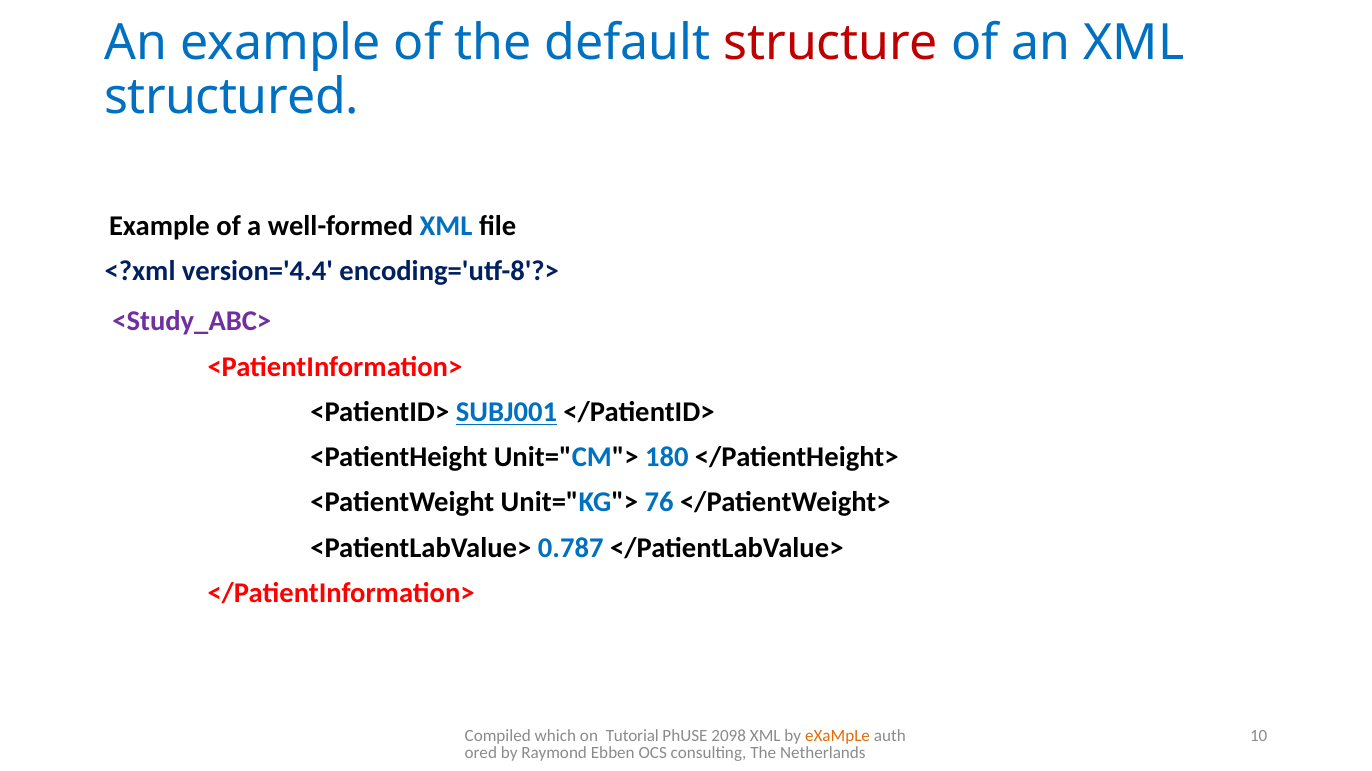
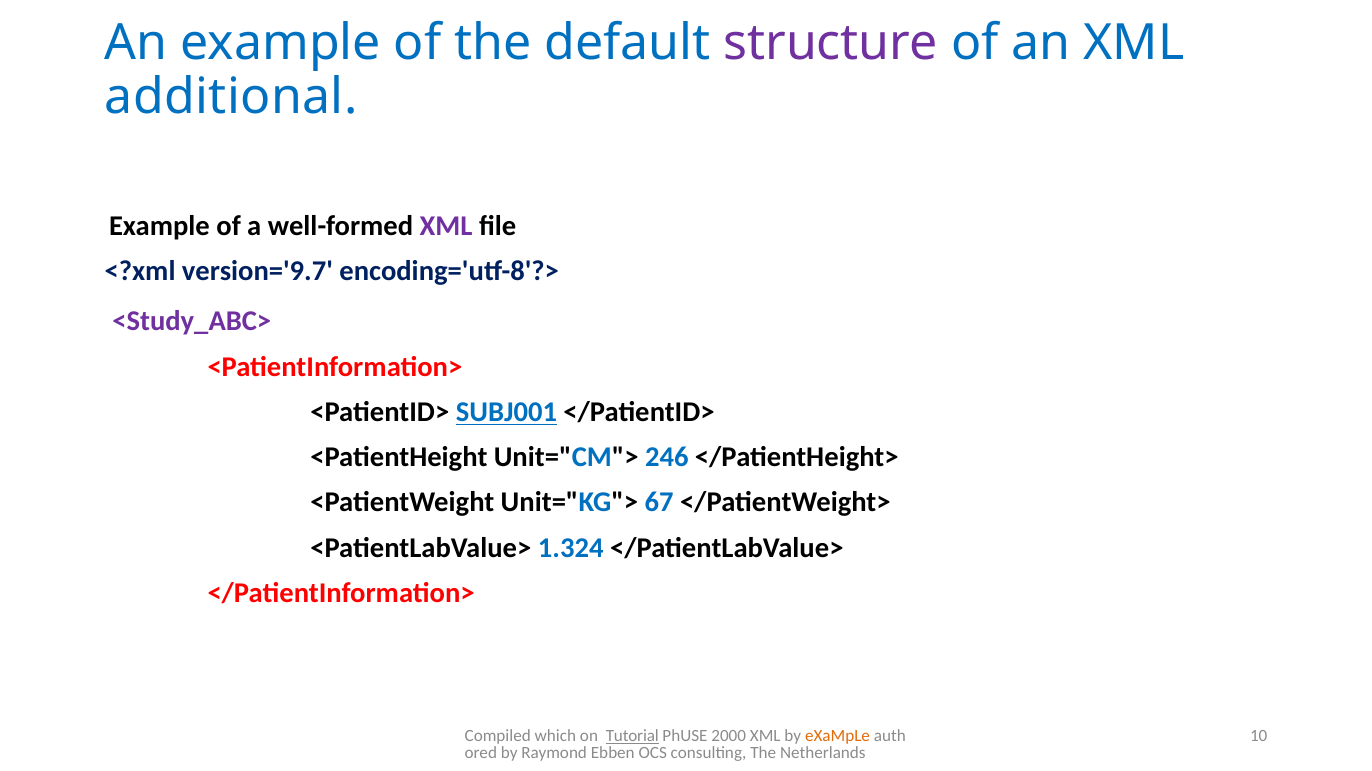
structure colour: red -> purple
structured: structured -> additional
XML at (446, 226) colour: blue -> purple
version='4.4: version='4.4 -> version='9.7
180: 180 -> 246
76: 76 -> 67
0.787: 0.787 -> 1.324
Tutorial underline: none -> present
2098: 2098 -> 2000
